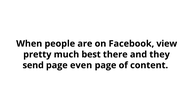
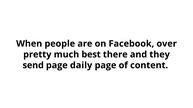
view: view -> over
even: even -> daily
